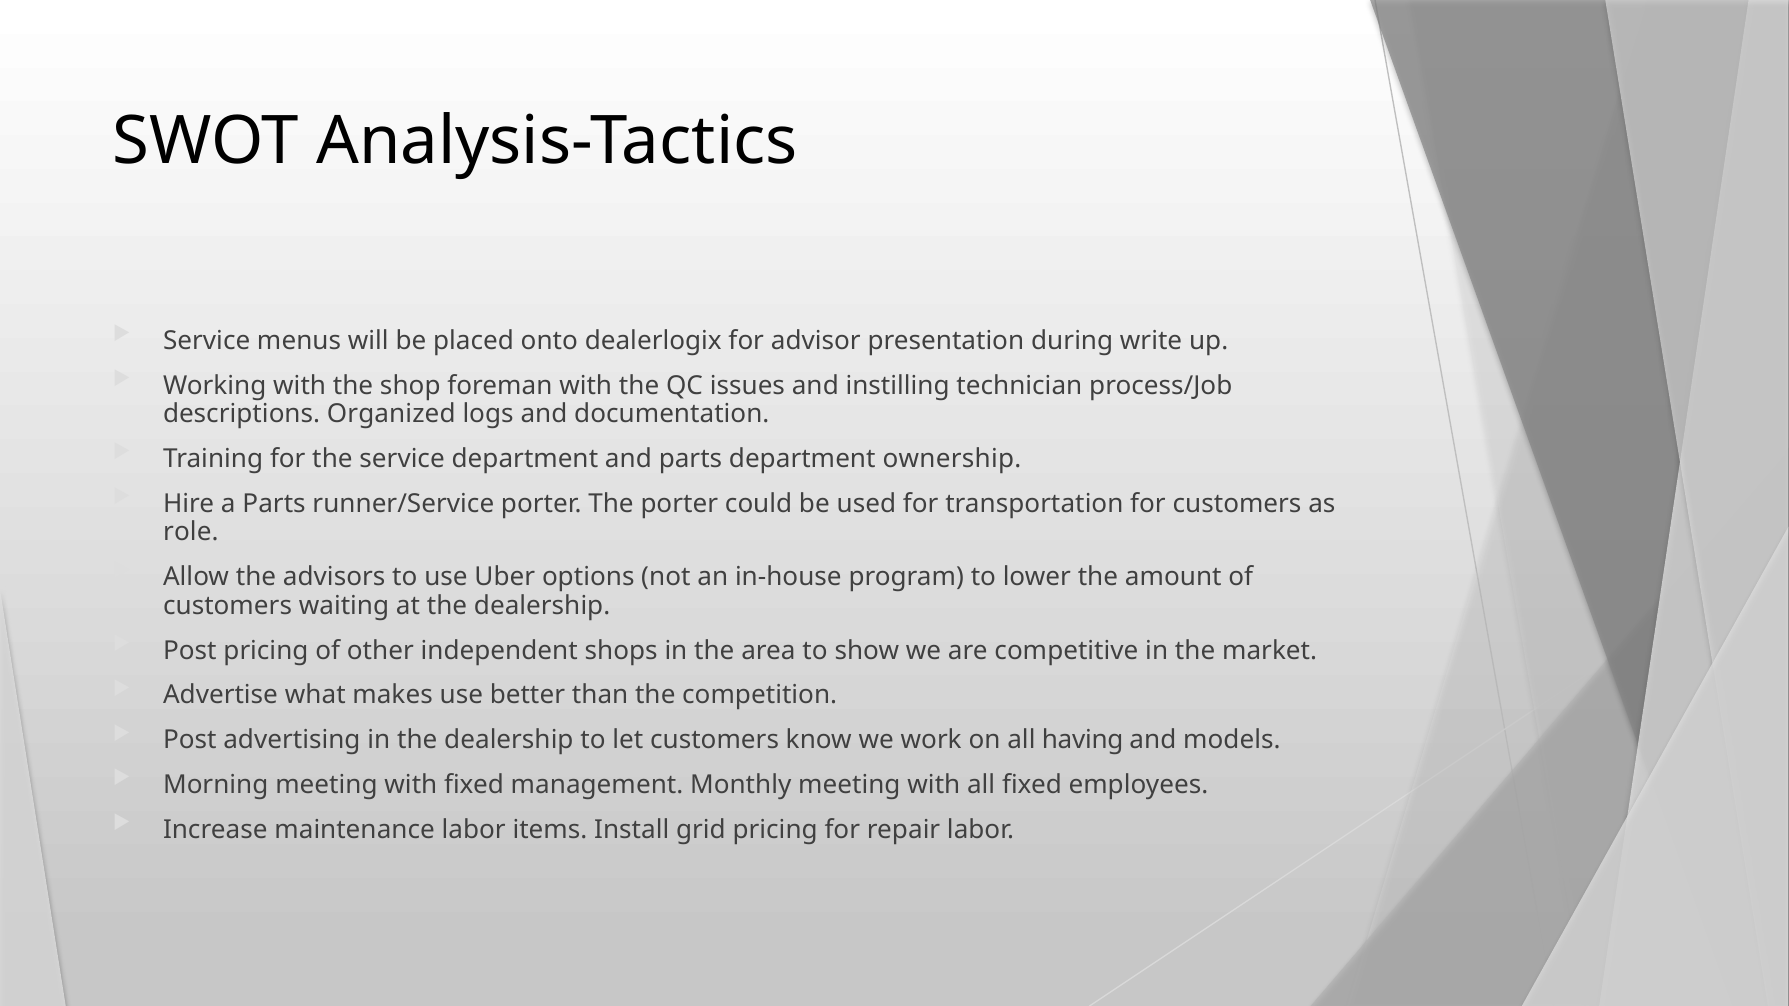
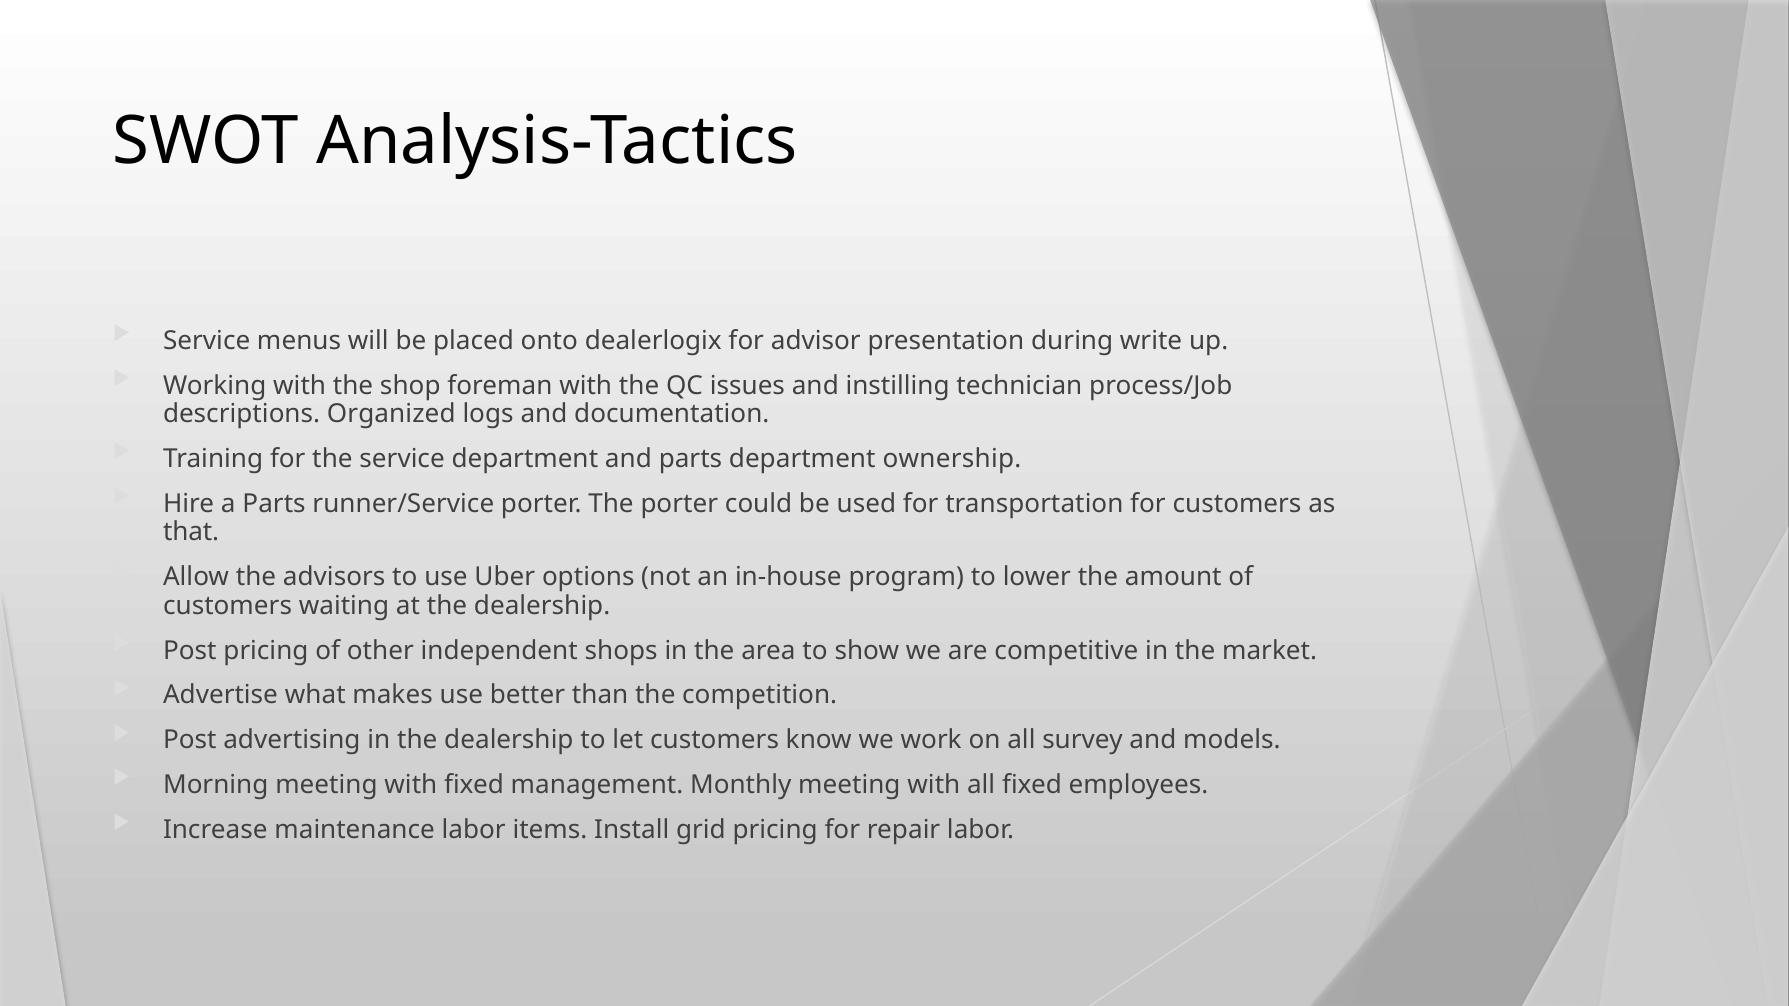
role: role -> that
having: having -> survey
